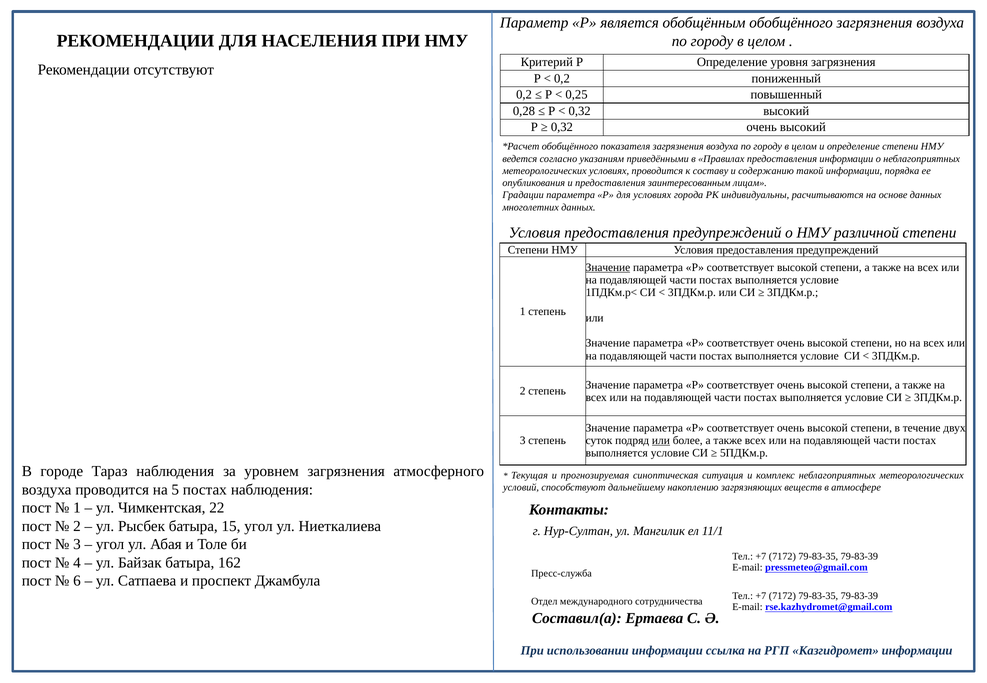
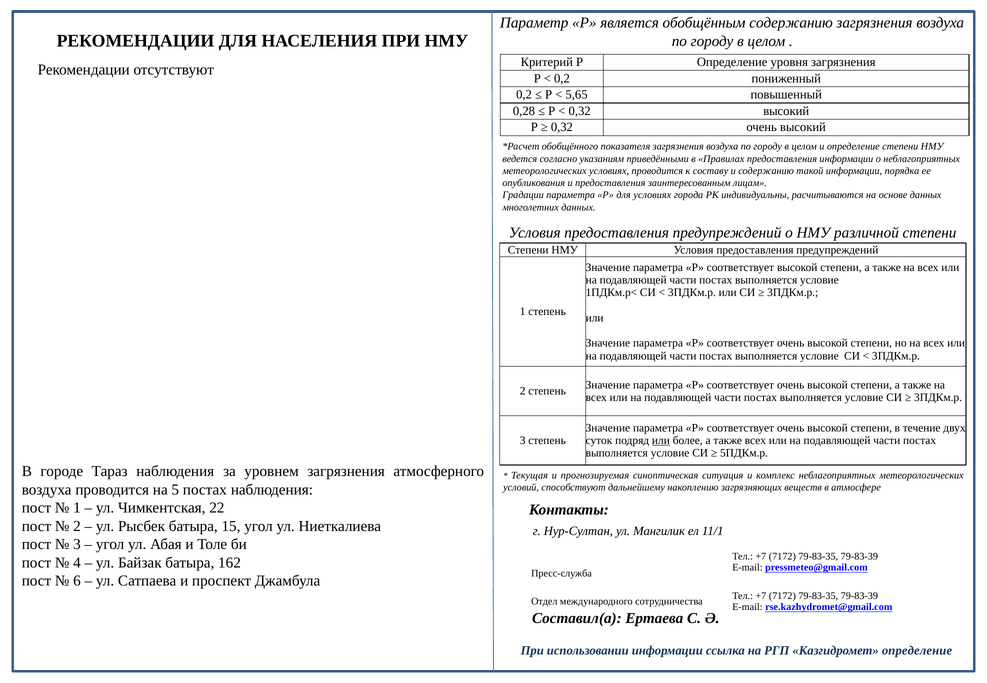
обобщённым обобщённого: обобщённого -> содержанию
0,25: 0,25 -> 5,65
Значение at (608, 268) underline: present -> none
Казгидромет информации: информации -> определение
